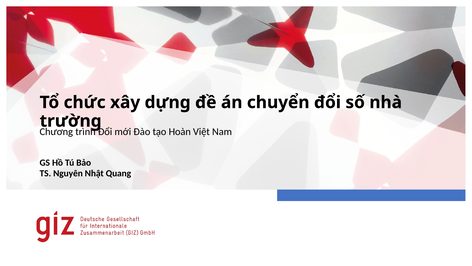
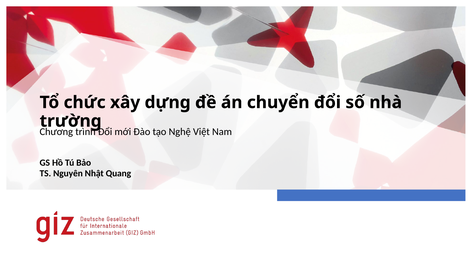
Hoàn: Hoàn -> Nghệ
